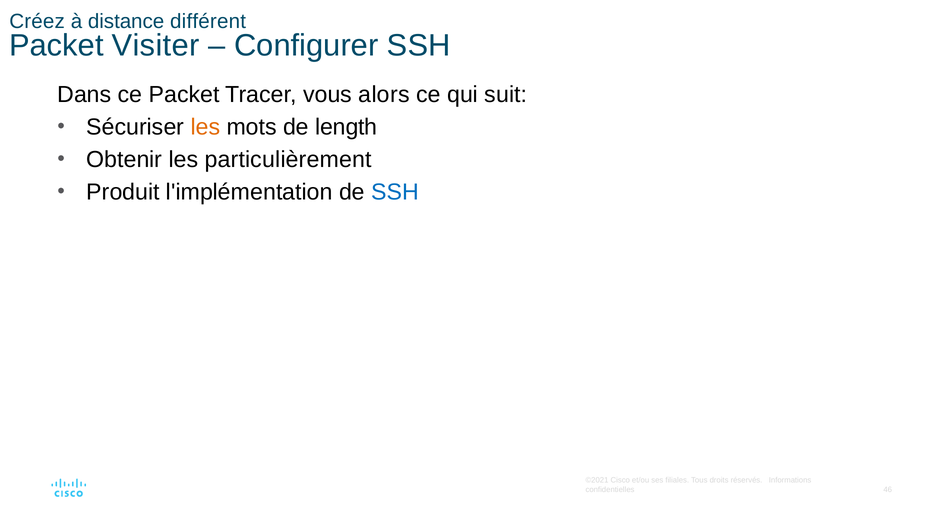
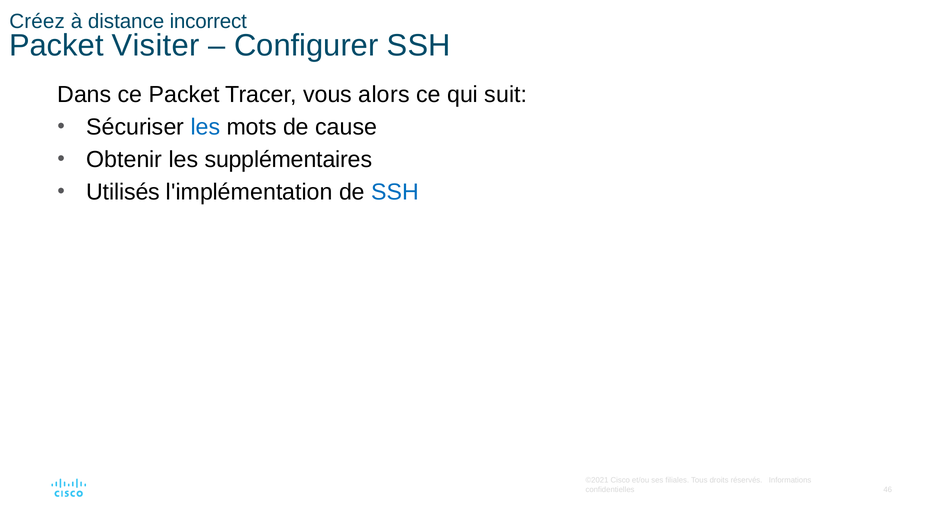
différent: différent -> incorrect
les at (205, 127) colour: orange -> blue
length: length -> cause
particulièrement: particulièrement -> supplémentaires
Produit: Produit -> Utilisés
